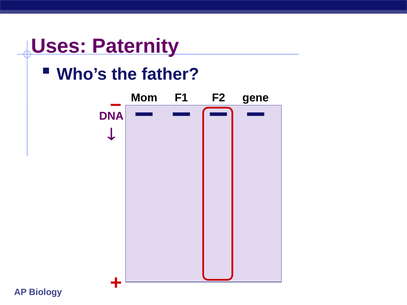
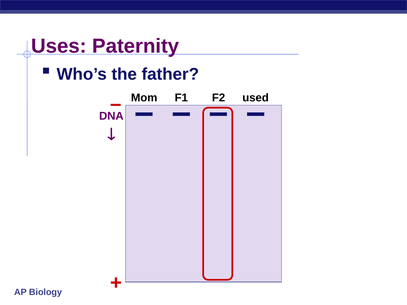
gene: gene -> used
